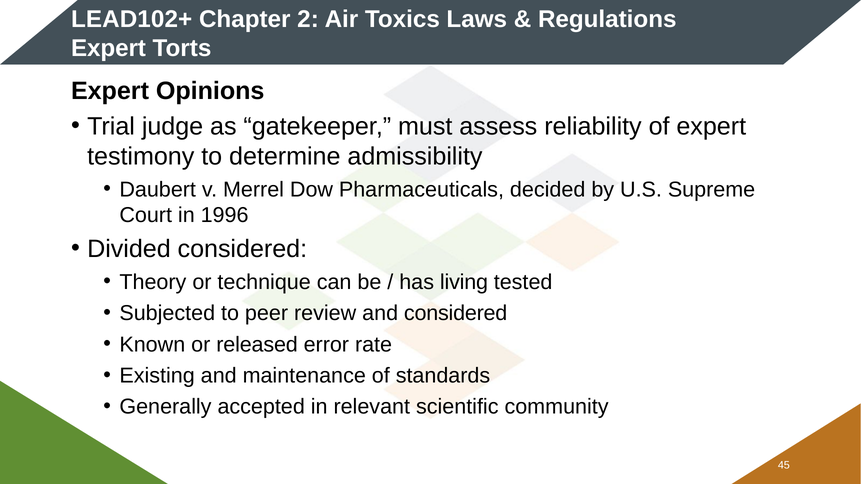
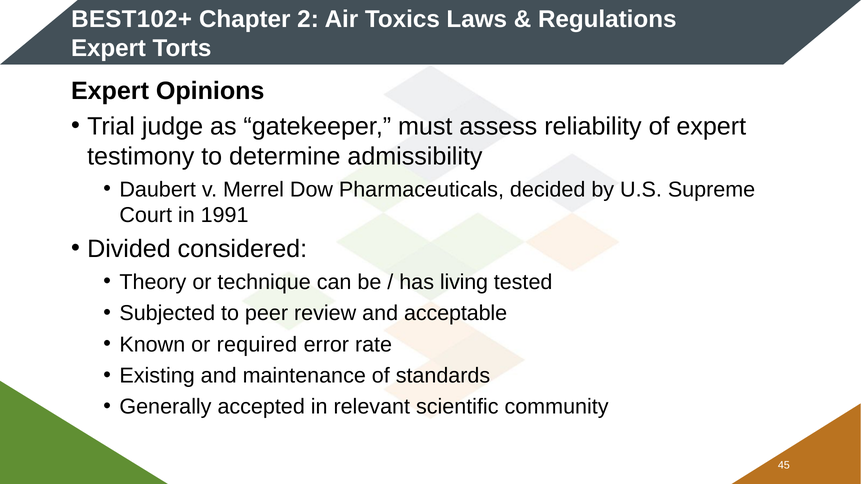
LEAD102+: LEAD102+ -> BEST102+
1996: 1996 -> 1991
and considered: considered -> acceptable
released: released -> required
